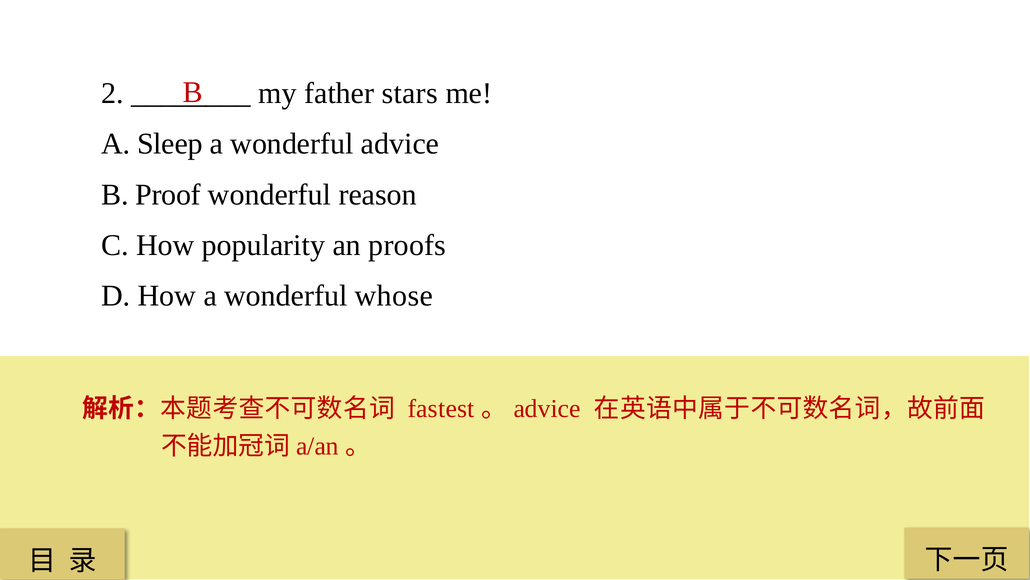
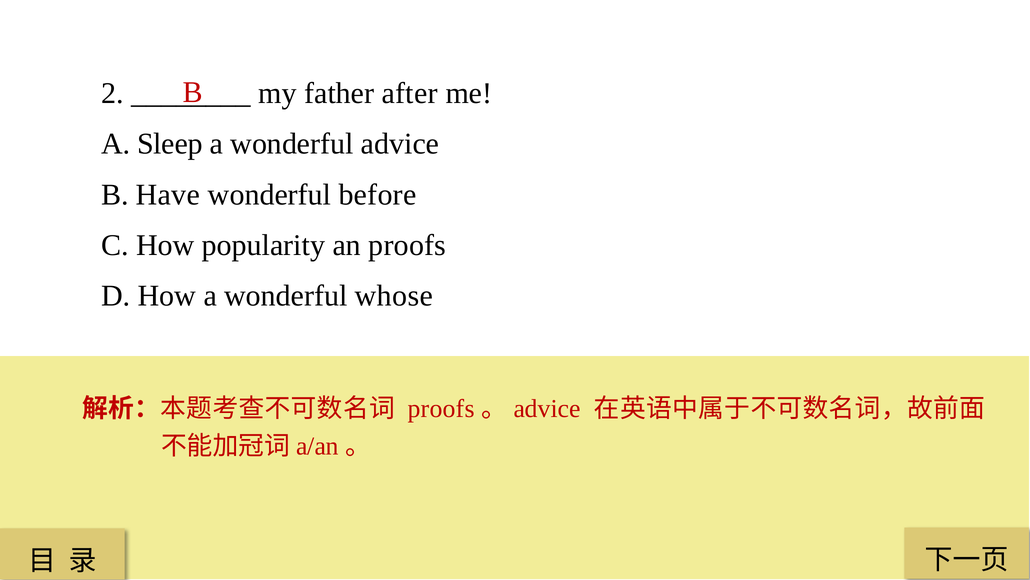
stars: stars -> after
Proof: Proof -> Have
reason: reason -> before
fastest at (441, 408): fastest -> proofs
